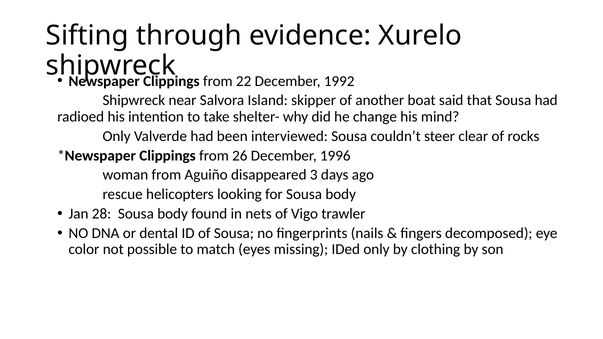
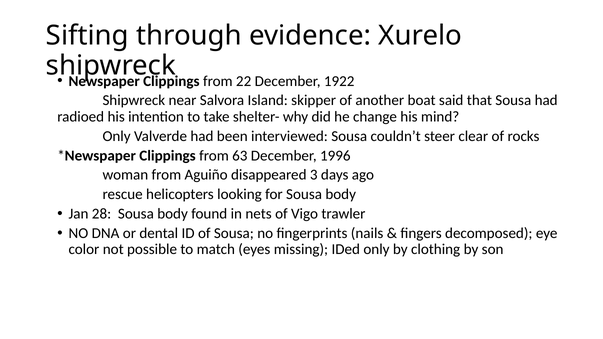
1992: 1992 -> 1922
26: 26 -> 63
